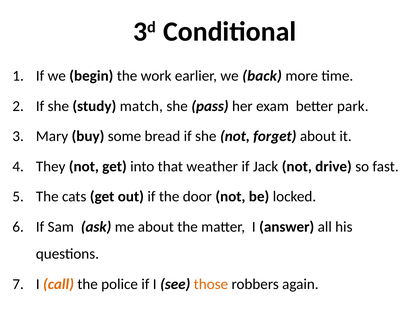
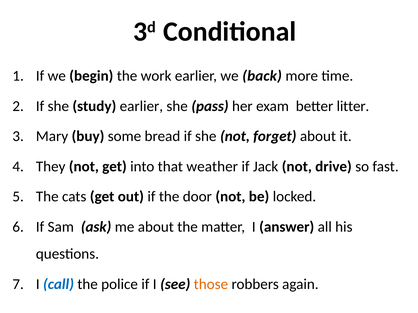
study match: match -> earlier
park: park -> litter
call colour: orange -> blue
